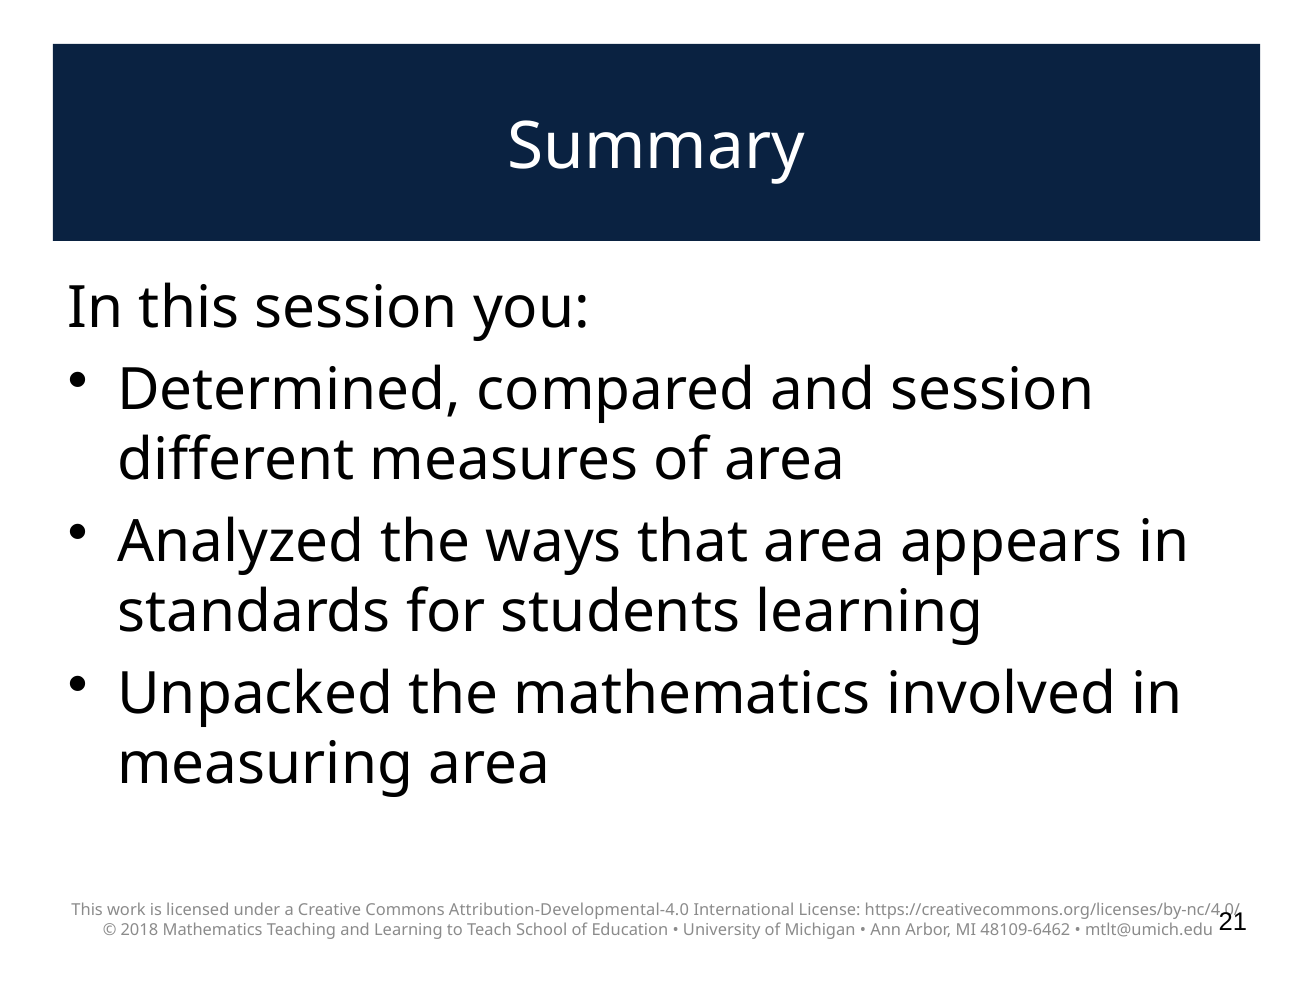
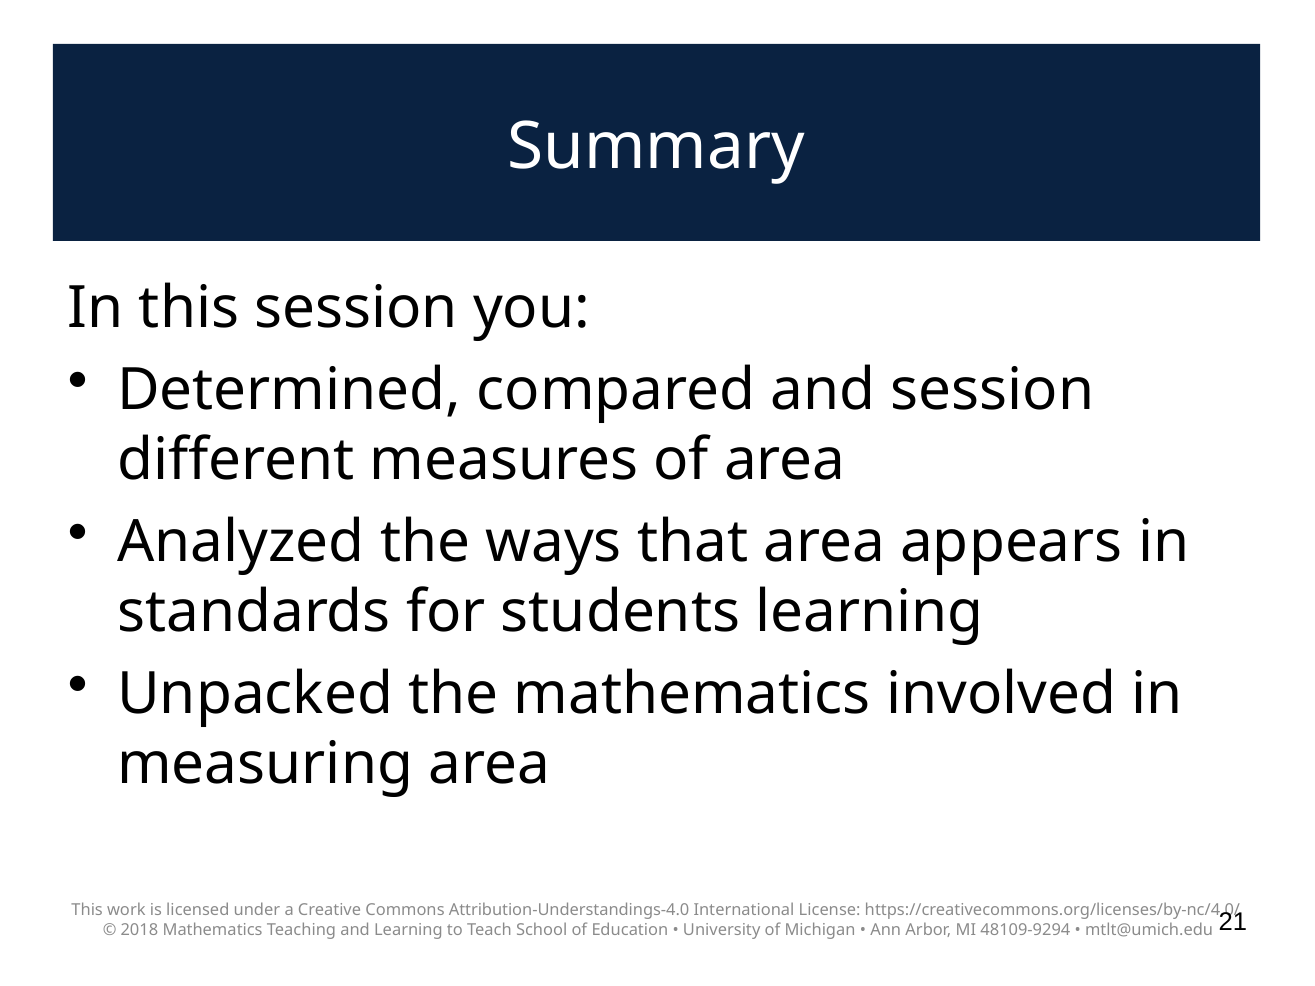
Attribution-Developmental-4.0: Attribution-Developmental-4.0 -> Attribution-Understandings-4.0
48109-6462: 48109-6462 -> 48109-9294
